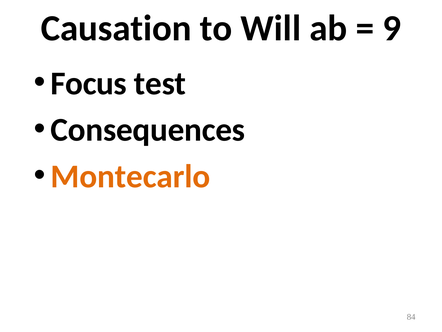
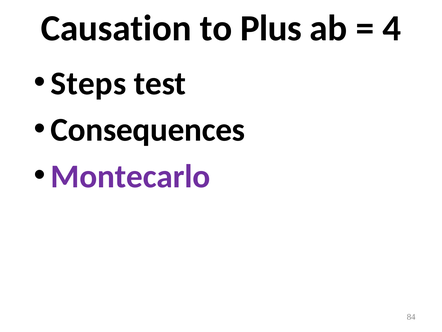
Will: Will -> Plus
9: 9 -> 4
Focus: Focus -> Steps
Montecarlo colour: orange -> purple
